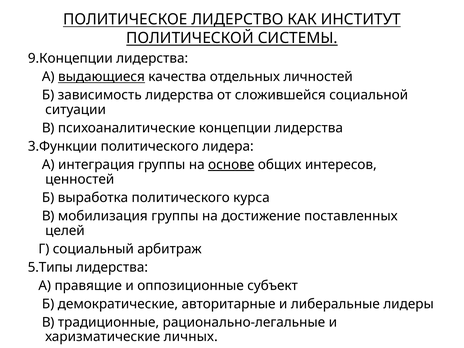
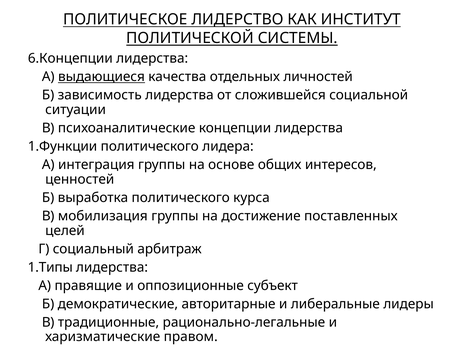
9.Концепции: 9.Концепции -> 6.Концепции
3.Функции: 3.Функции -> 1.Функции
основе underline: present -> none
5.Типы: 5.Типы -> 1.Типы
личных: личных -> правом
